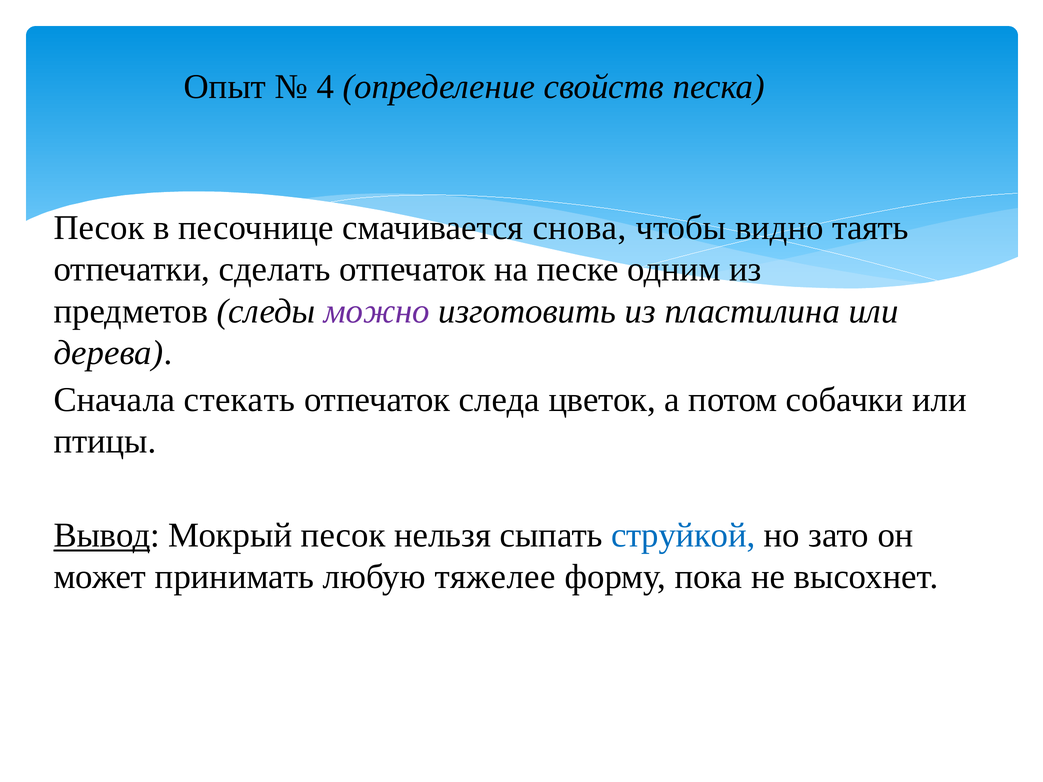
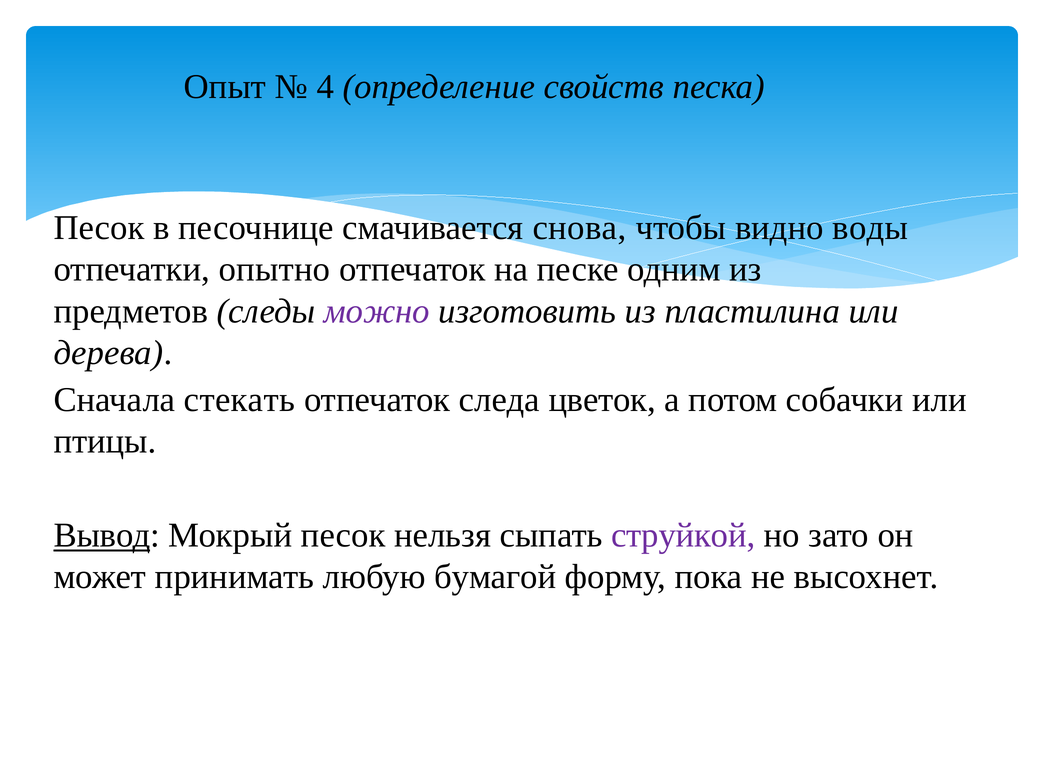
таять: таять -> воды
сделать: сделать -> опытно
струйкой colour: blue -> purple
тяжелее: тяжелее -> бумагой
